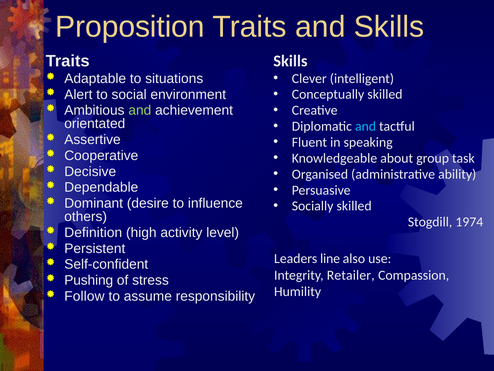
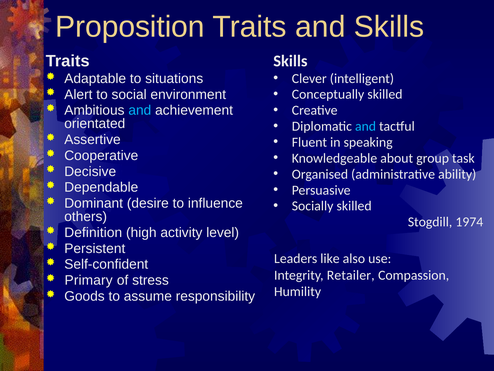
and at (140, 110) colour: light green -> light blue
line: line -> like
Pushing: Pushing -> Primary
Follow: Follow -> Goods
